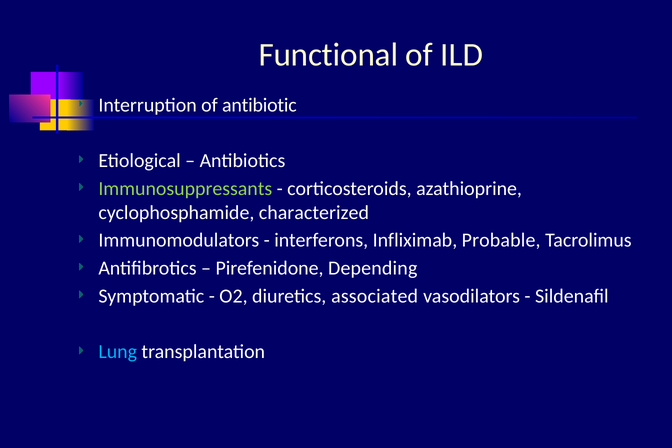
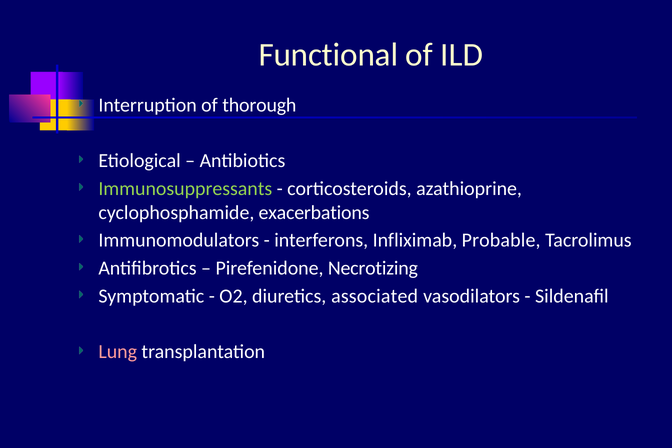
antibiotic: antibiotic -> thorough
characterized: characterized -> exacerbations
Depending: Depending -> Necrotizing
Lung colour: light blue -> pink
